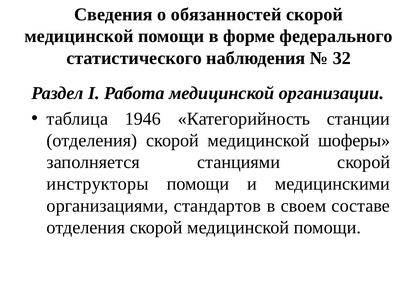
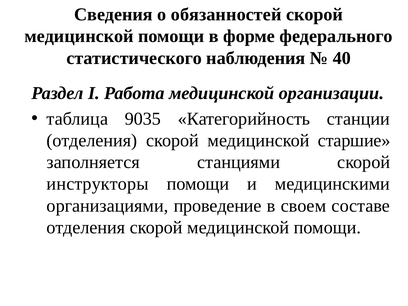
32: 32 -> 40
1946: 1946 -> 9035
шоферы: шоферы -> старшие
стандартов: стандартов -> проведение
